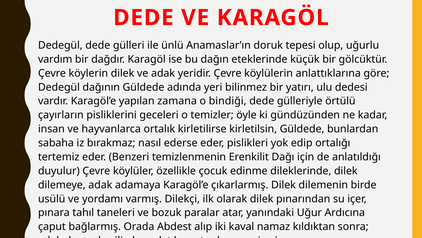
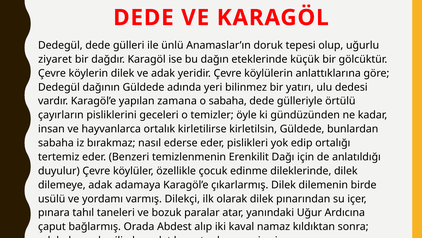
vardım: vardım -> ziyaret
o bindiği: bindiği -> sabaha
